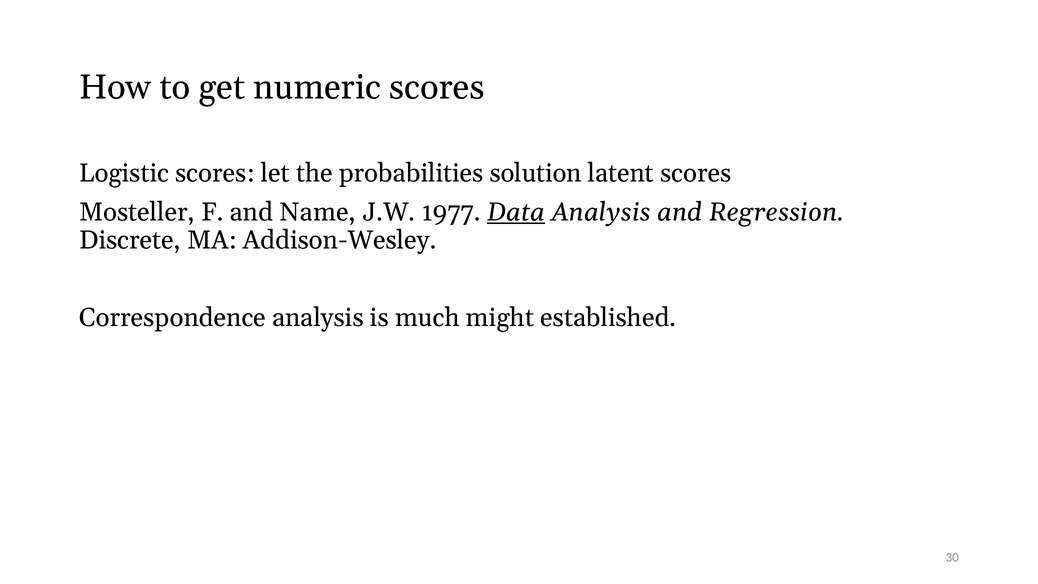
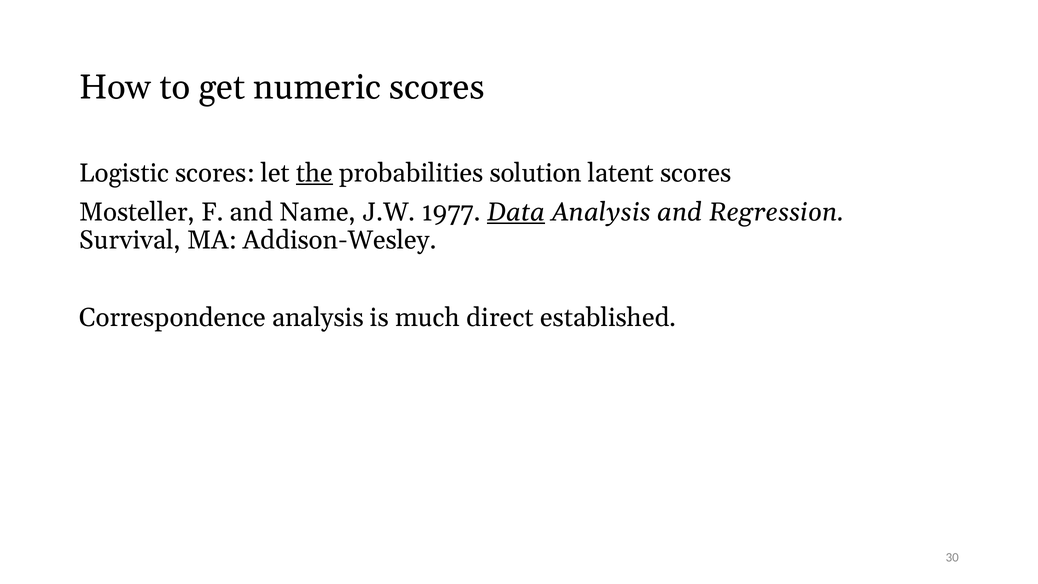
the underline: none -> present
Discrete: Discrete -> Survival
might: might -> direct
